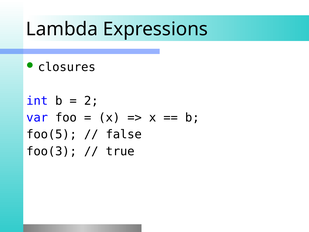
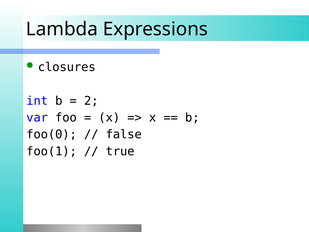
foo(5: foo(5 -> foo(0
foo(3: foo(3 -> foo(1
